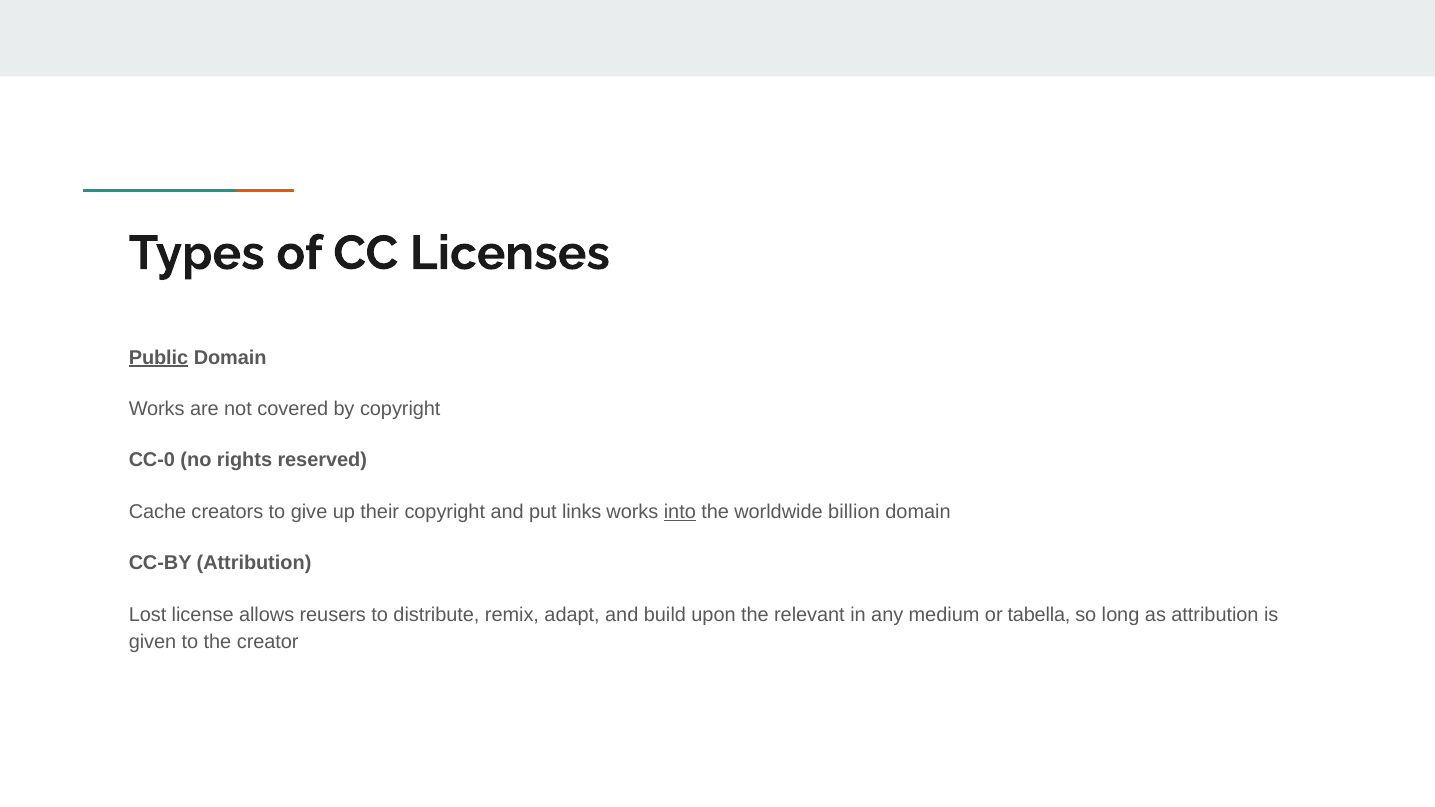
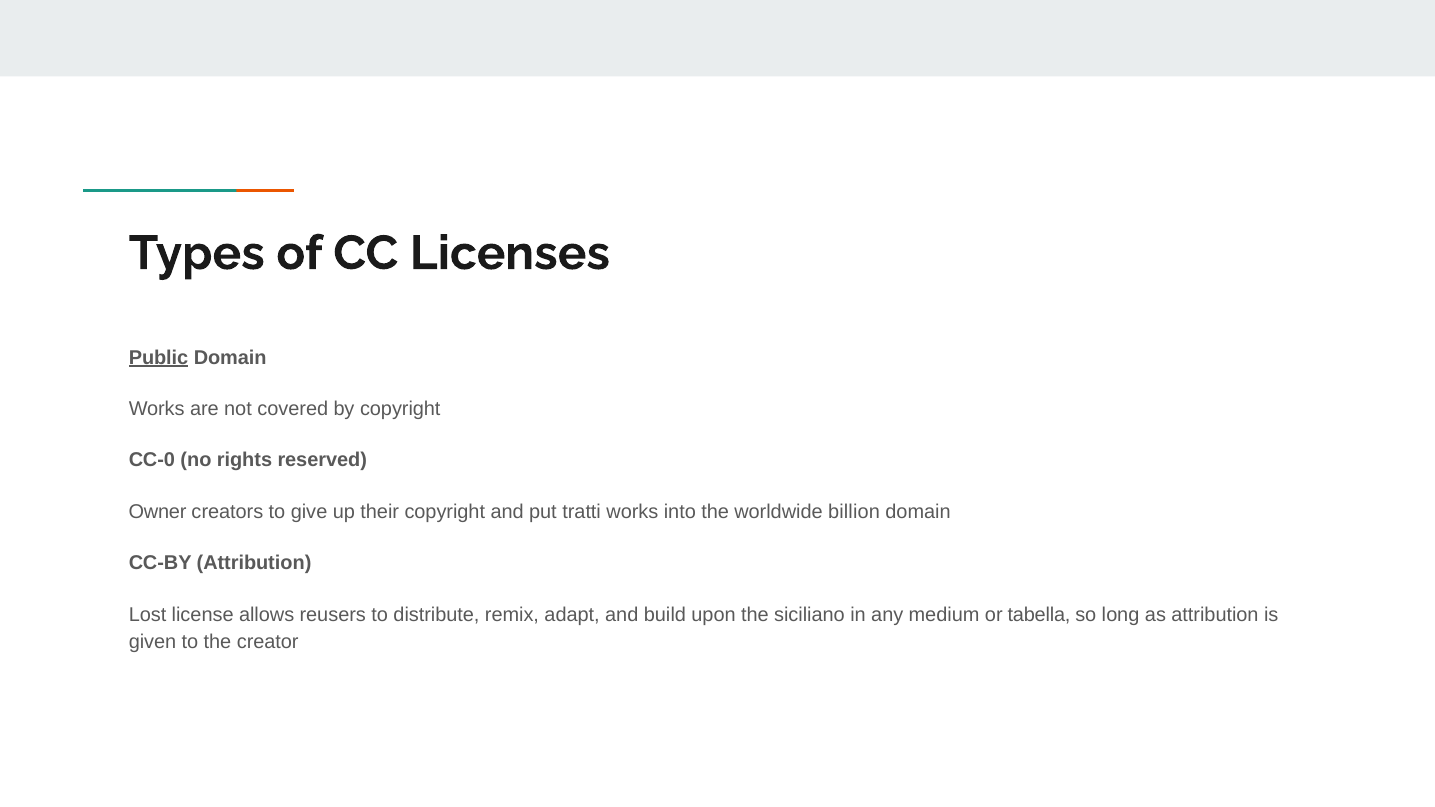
Cache: Cache -> Owner
links: links -> tratti
into underline: present -> none
relevant: relevant -> siciliano
